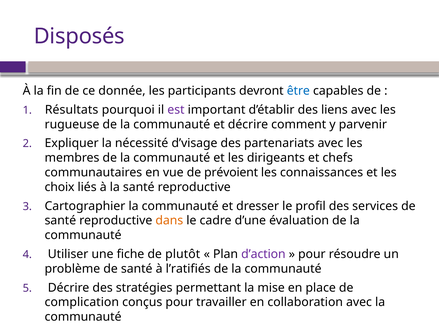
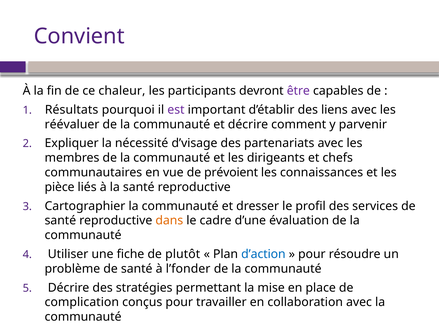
Disposés: Disposés -> Convient
donnée: donnée -> chaleur
être colour: blue -> purple
rugueuse: rugueuse -> réévaluer
choix: choix -> pièce
d’action colour: purple -> blue
l’ratifiés: l’ratifiés -> l’fonder
